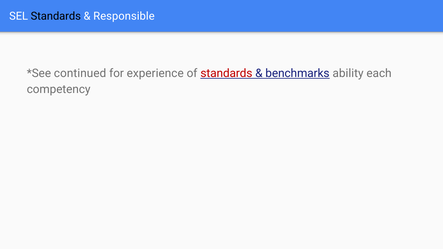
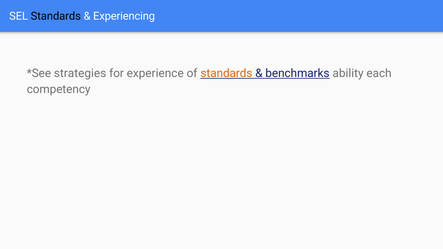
Responsible: Responsible -> Experiencing
continued: continued -> strategies
standards at (226, 73) colour: red -> orange
